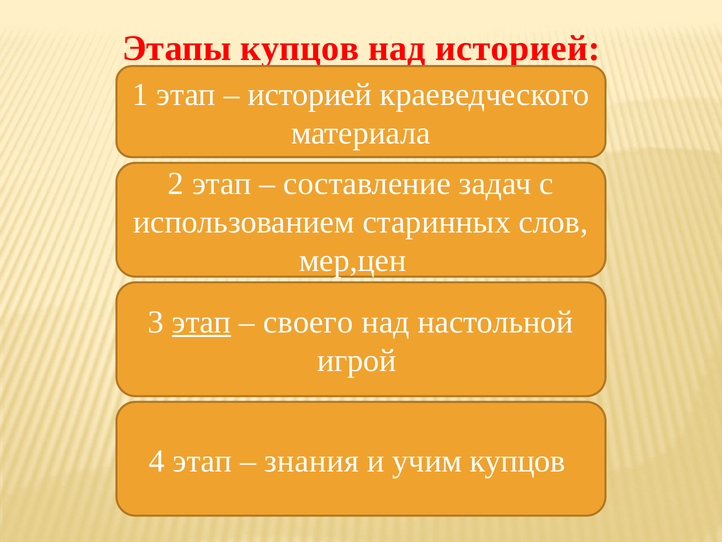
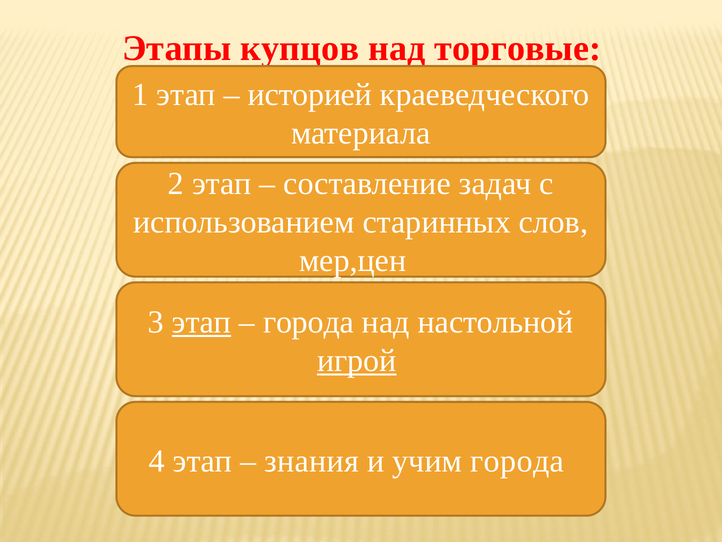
над историей: историей -> торговые
своего at (308, 322): своего -> города
игрой underline: none -> present
учим купцов: купцов -> города
